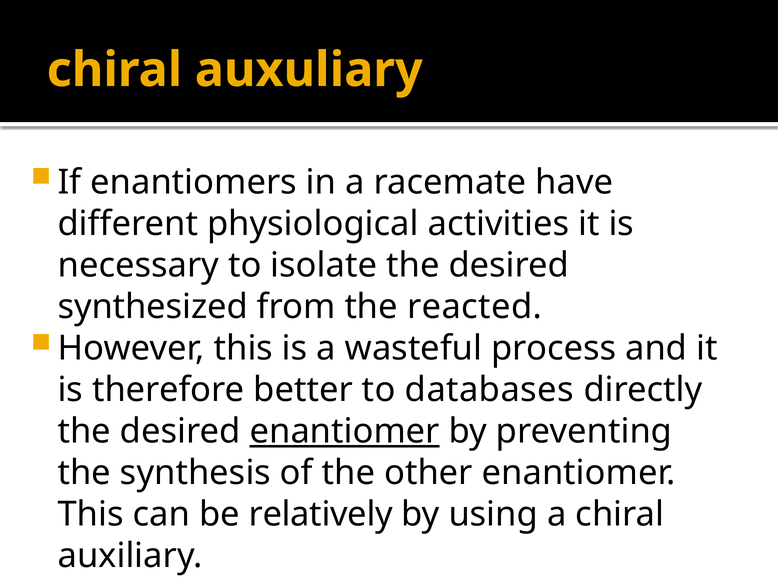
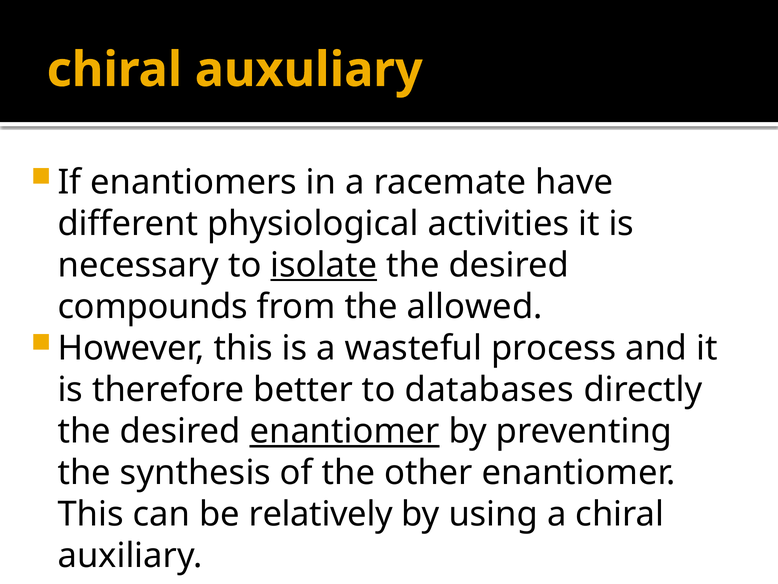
isolate underline: none -> present
synthesized: synthesized -> compounds
reacted: reacted -> allowed
